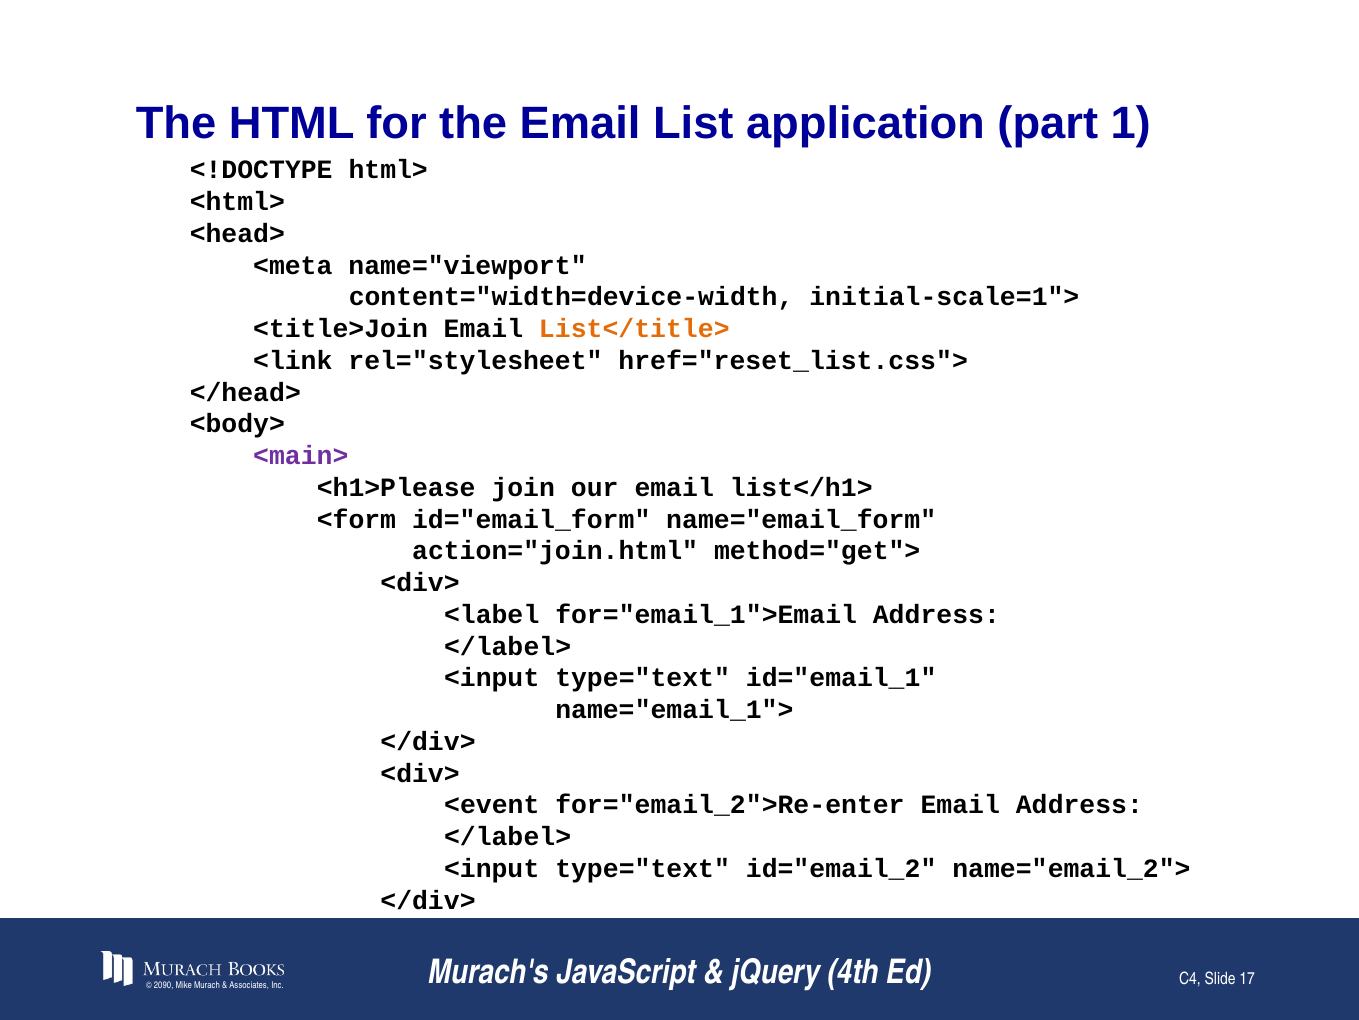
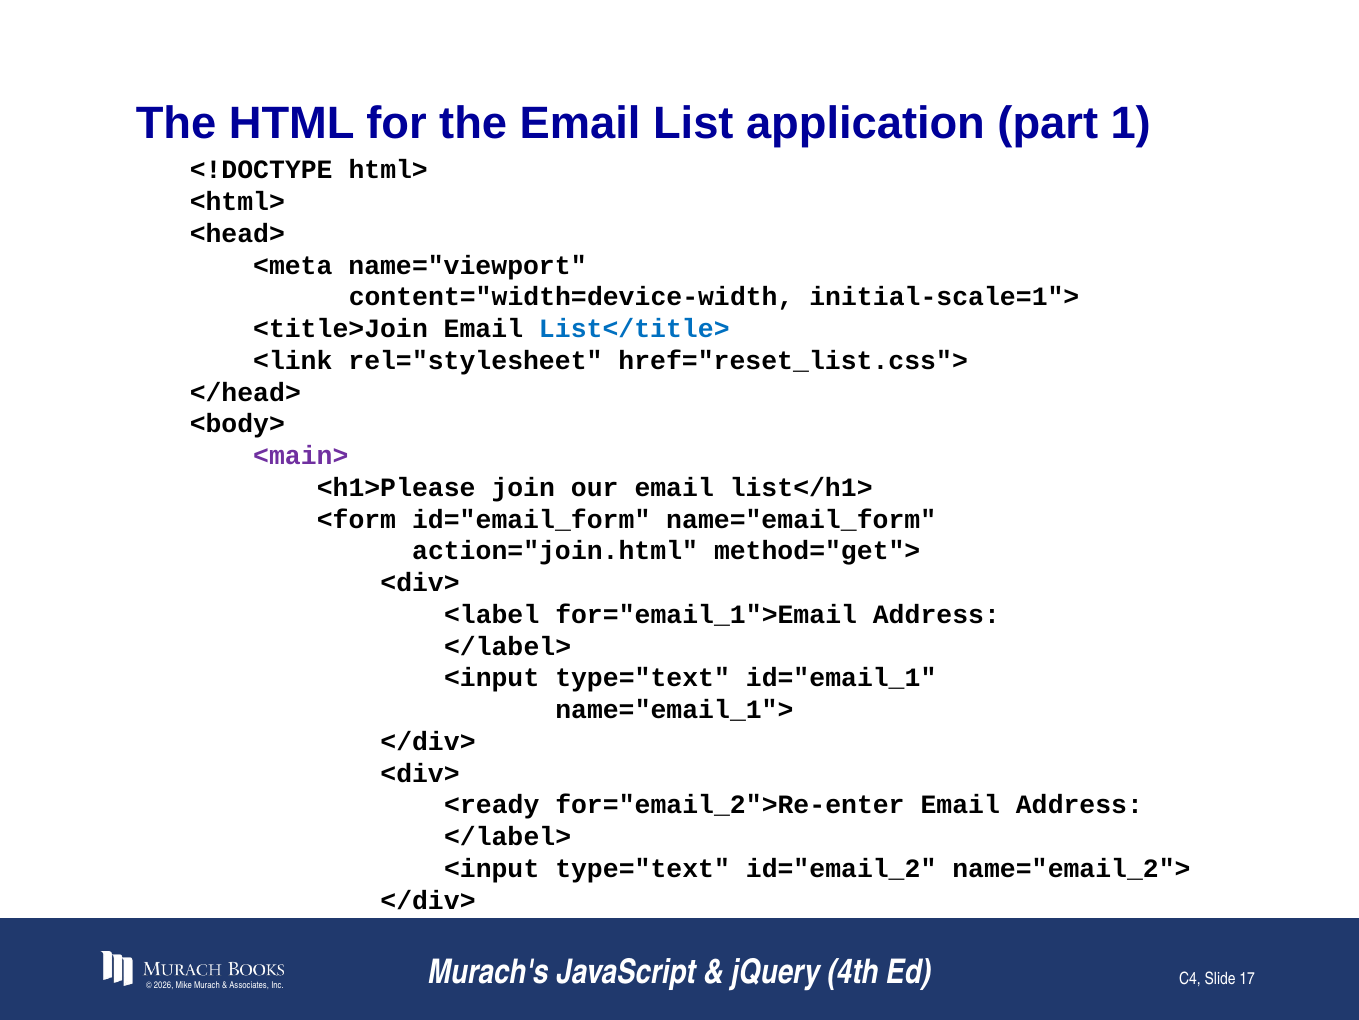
List</title> colour: orange -> blue
<event: <event -> <ready
2090: 2090 -> 2026
